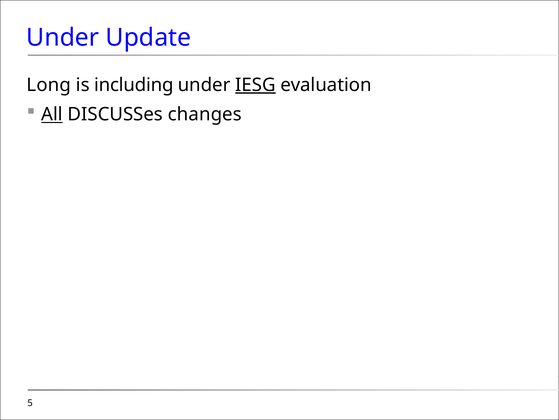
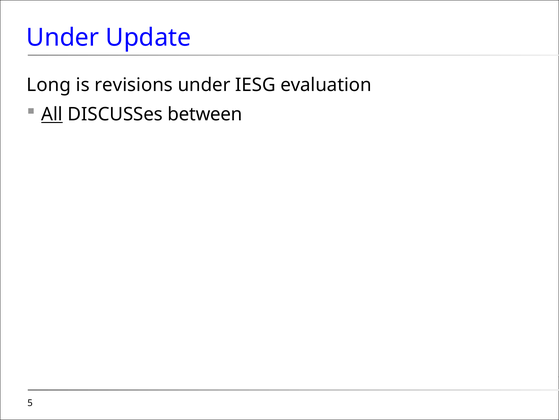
including: including -> revisions
IESG underline: present -> none
changes: changes -> between
